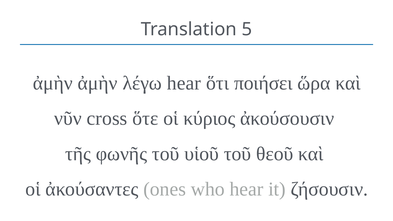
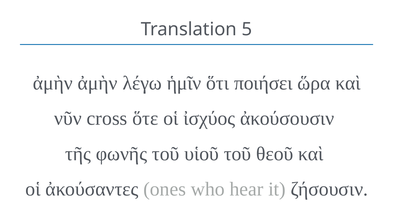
λέγω hear: hear -> ἡμῖν
κύριος: κύριος -> ἰσχύος
